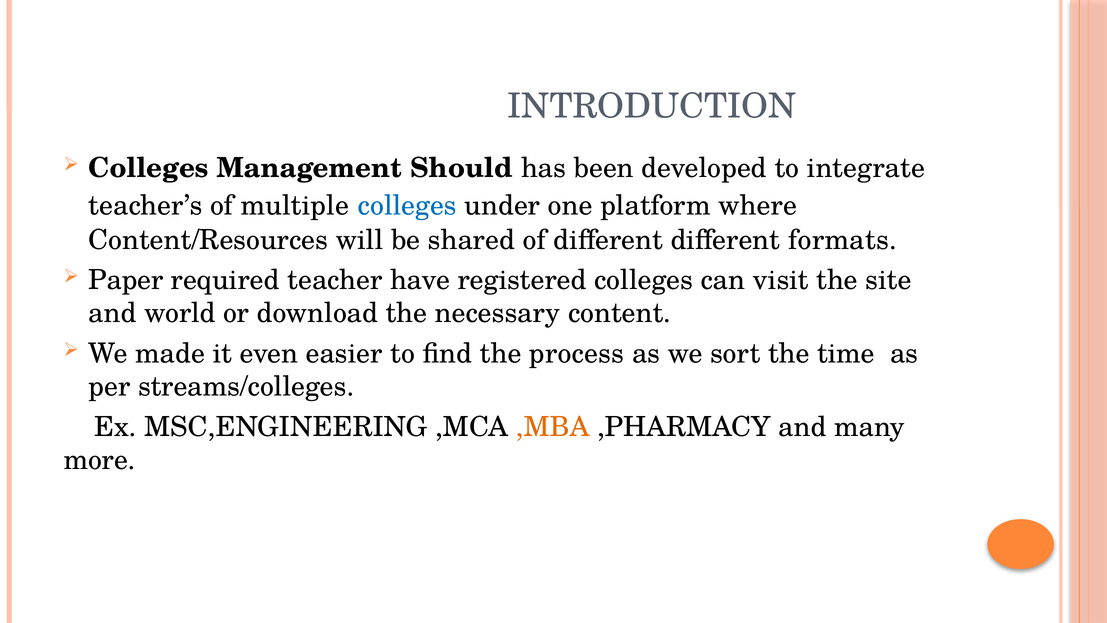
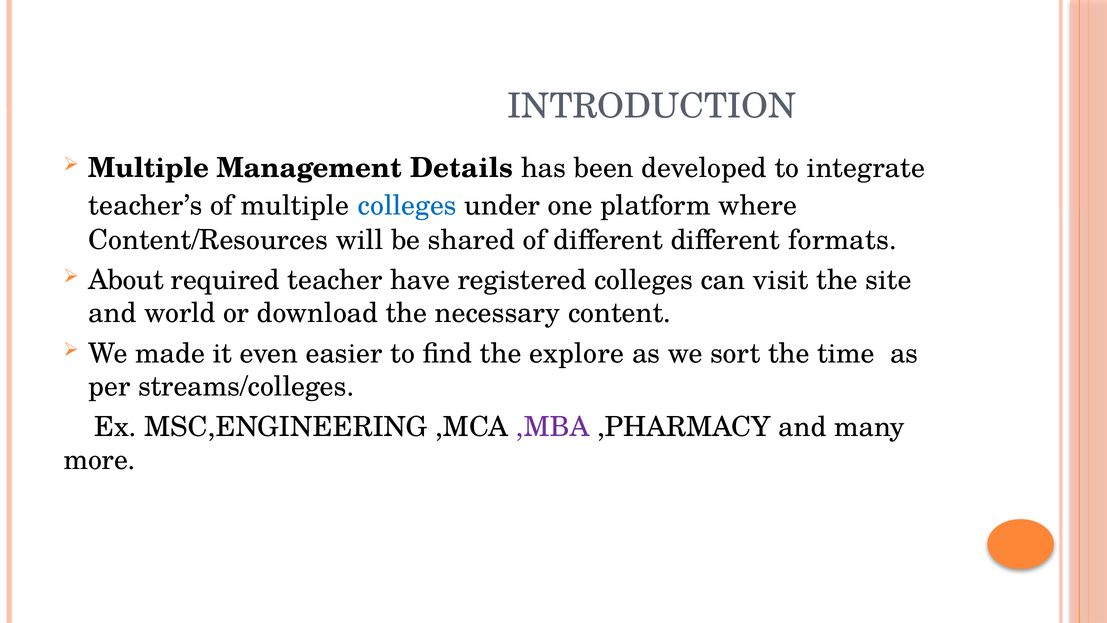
Colleges at (149, 168): Colleges -> Multiple
Should: Should -> Details
Paper: Paper -> About
process: process -> explore
,MBA colour: orange -> purple
